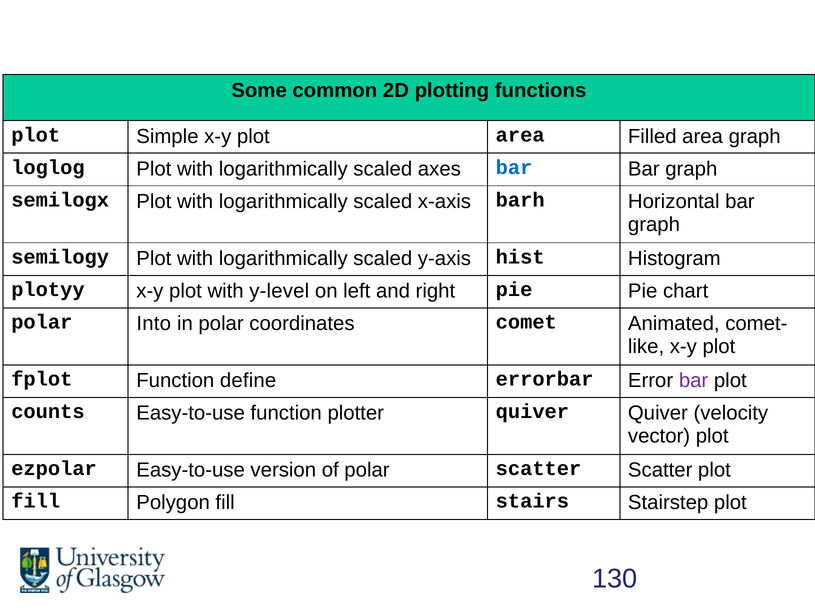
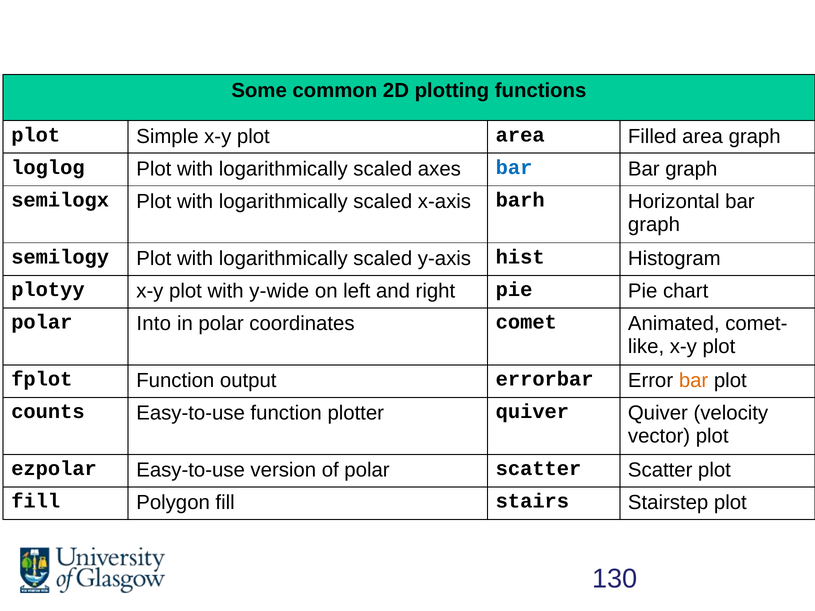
y-level: y-level -> y-wide
define: define -> output
bar at (694, 381) colour: purple -> orange
